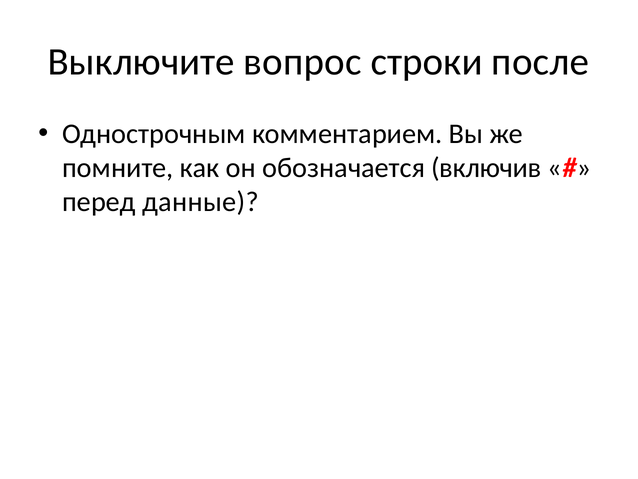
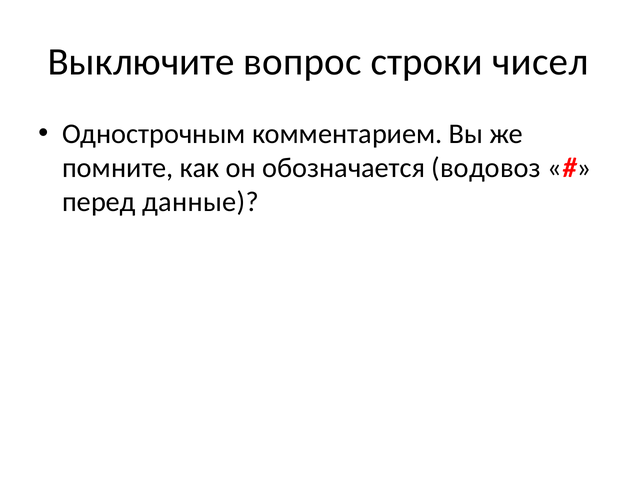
после: после -> чисел
включив: включив -> водовоз
